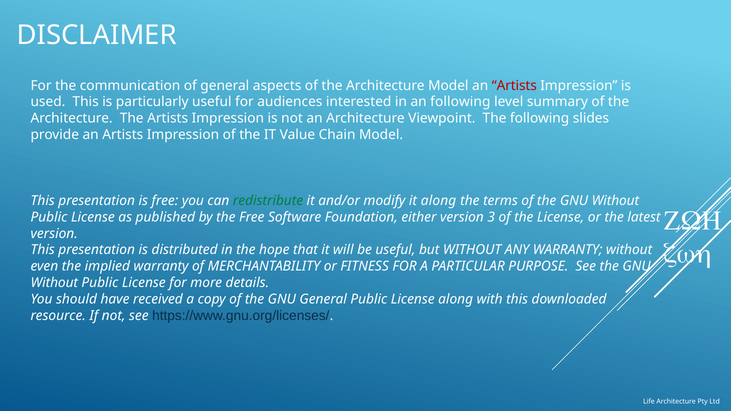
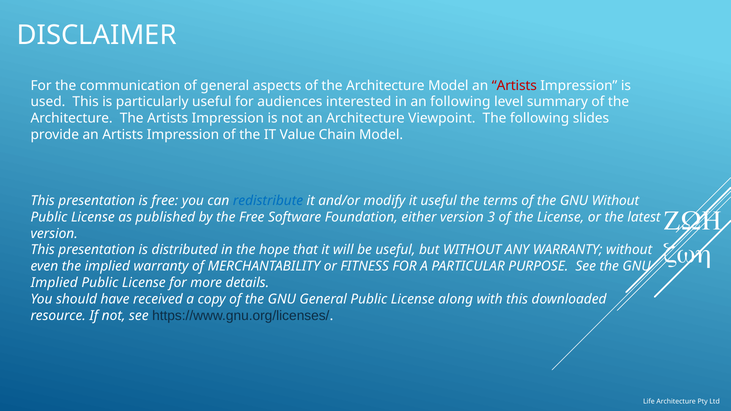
redistribute colour: green -> blue
it along: along -> useful
Without at (54, 283): Without -> Implied
